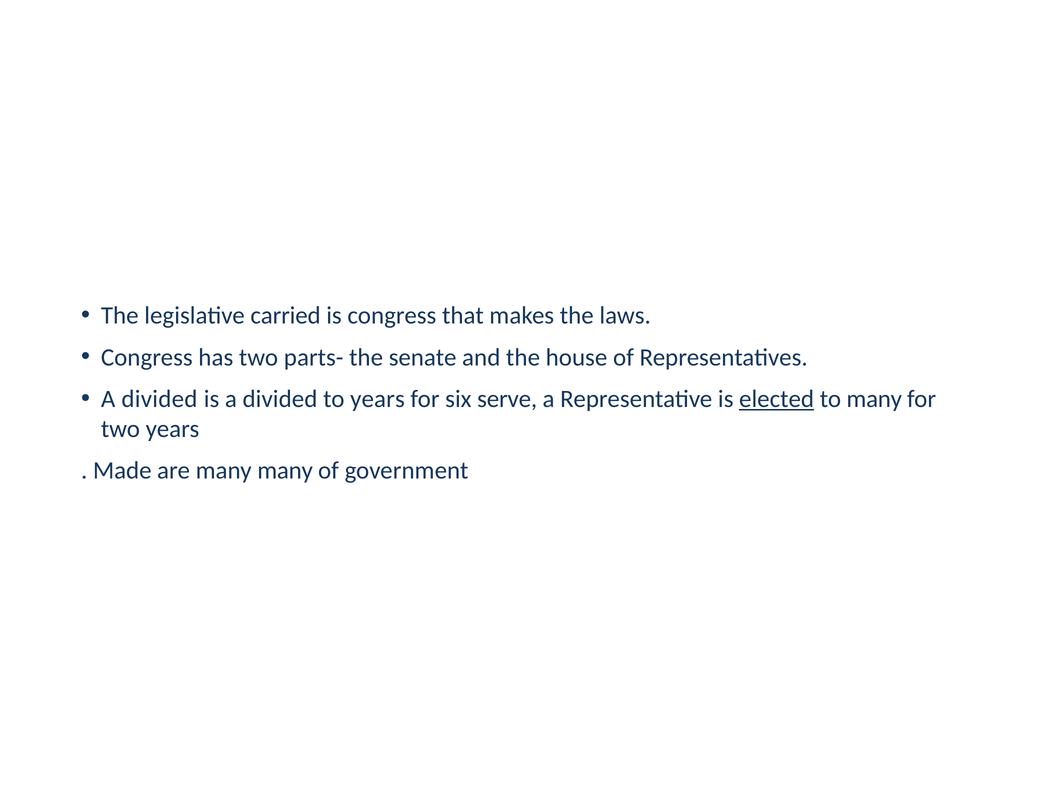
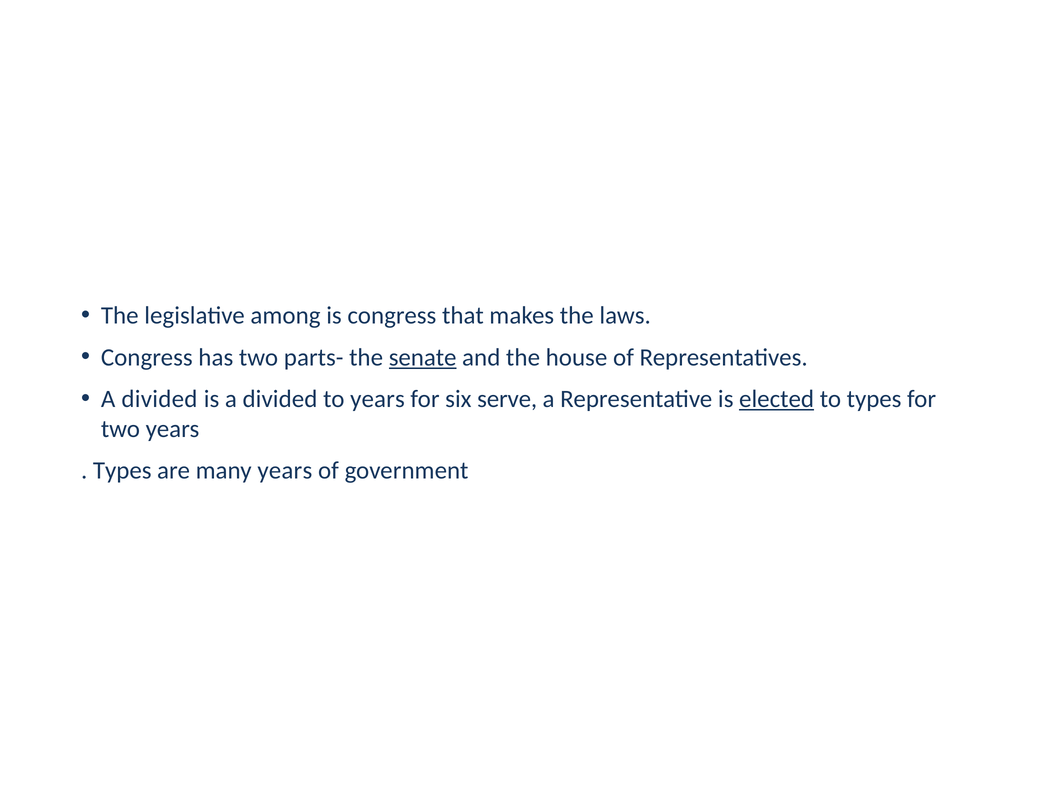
carried: carried -> among
senate underline: none -> present
to many: many -> types
Made at (122, 471): Made -> Types
many many: many -> years
